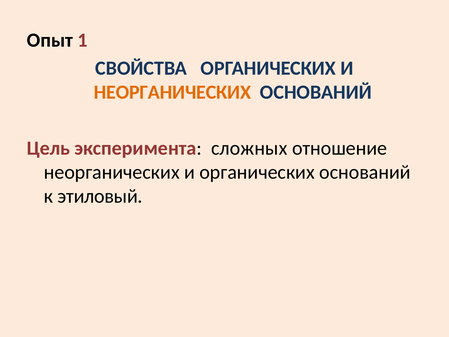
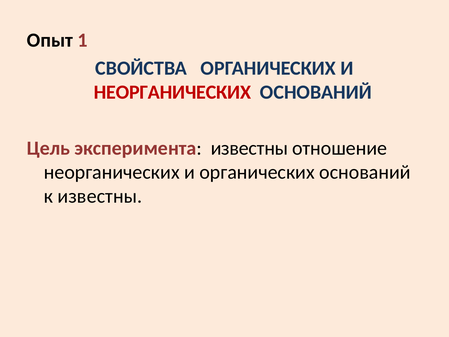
НЕОРГАНИЧЕСКИХ at (172, 92) colour: orange -> red
эксперимента сложных: сложных -> известны
к этиловый: этиловый -> известны
